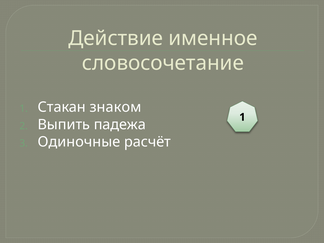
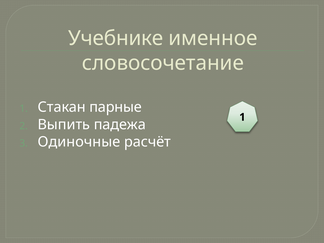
Действие: Действие -> Учебнике
знаком: знаком -> парные
